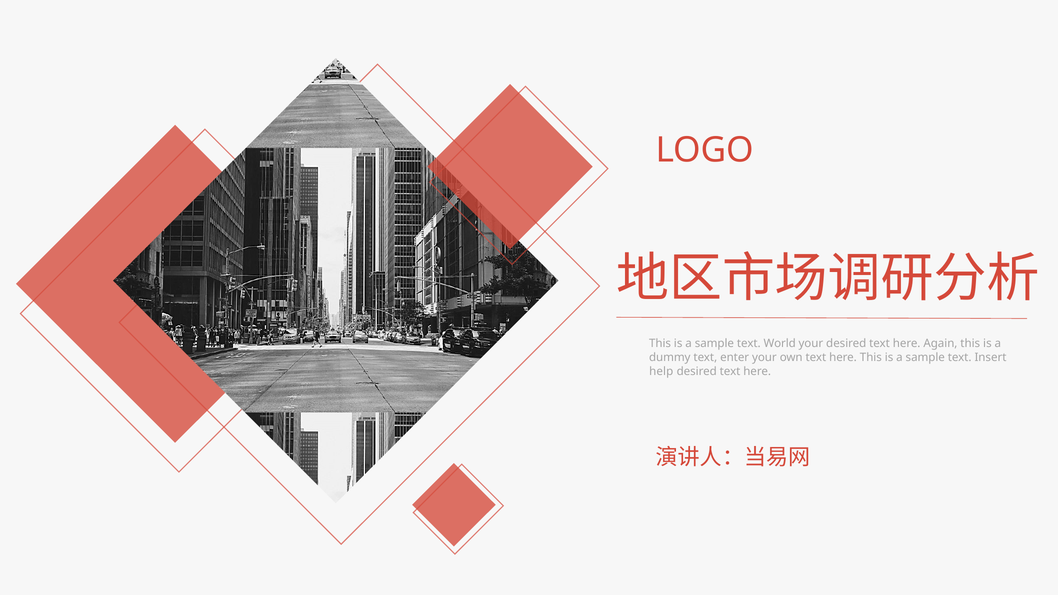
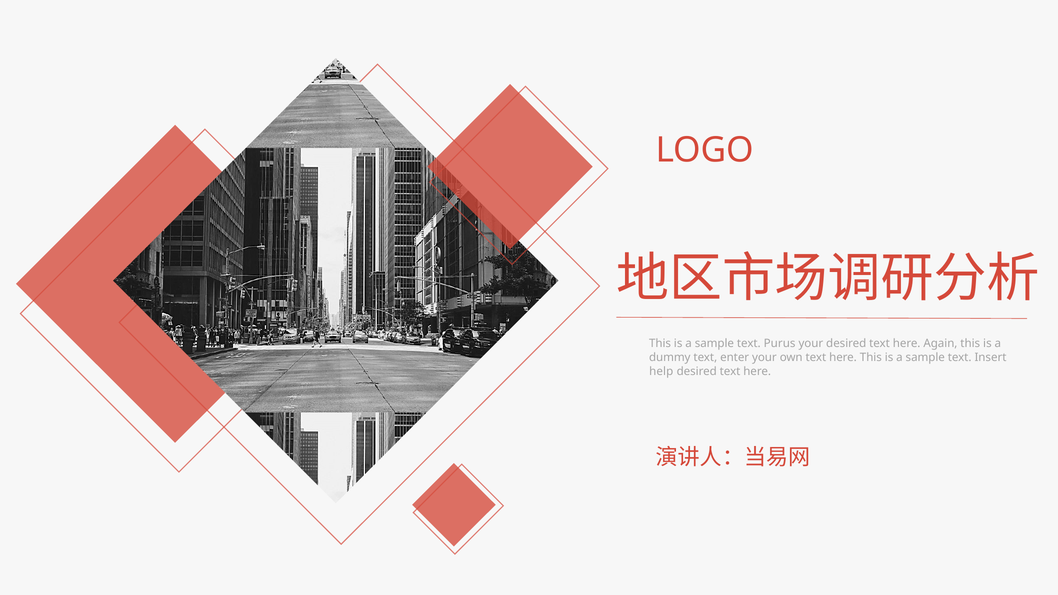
World: World -> Purus
